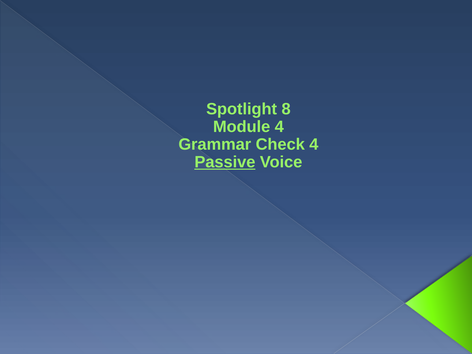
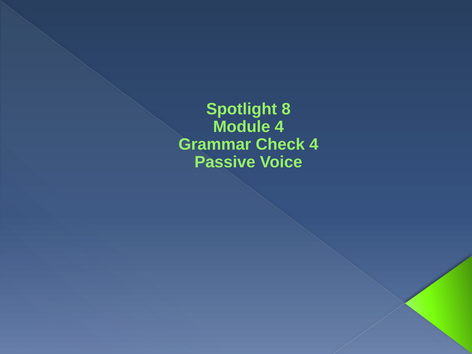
Passive underline: present -> none
